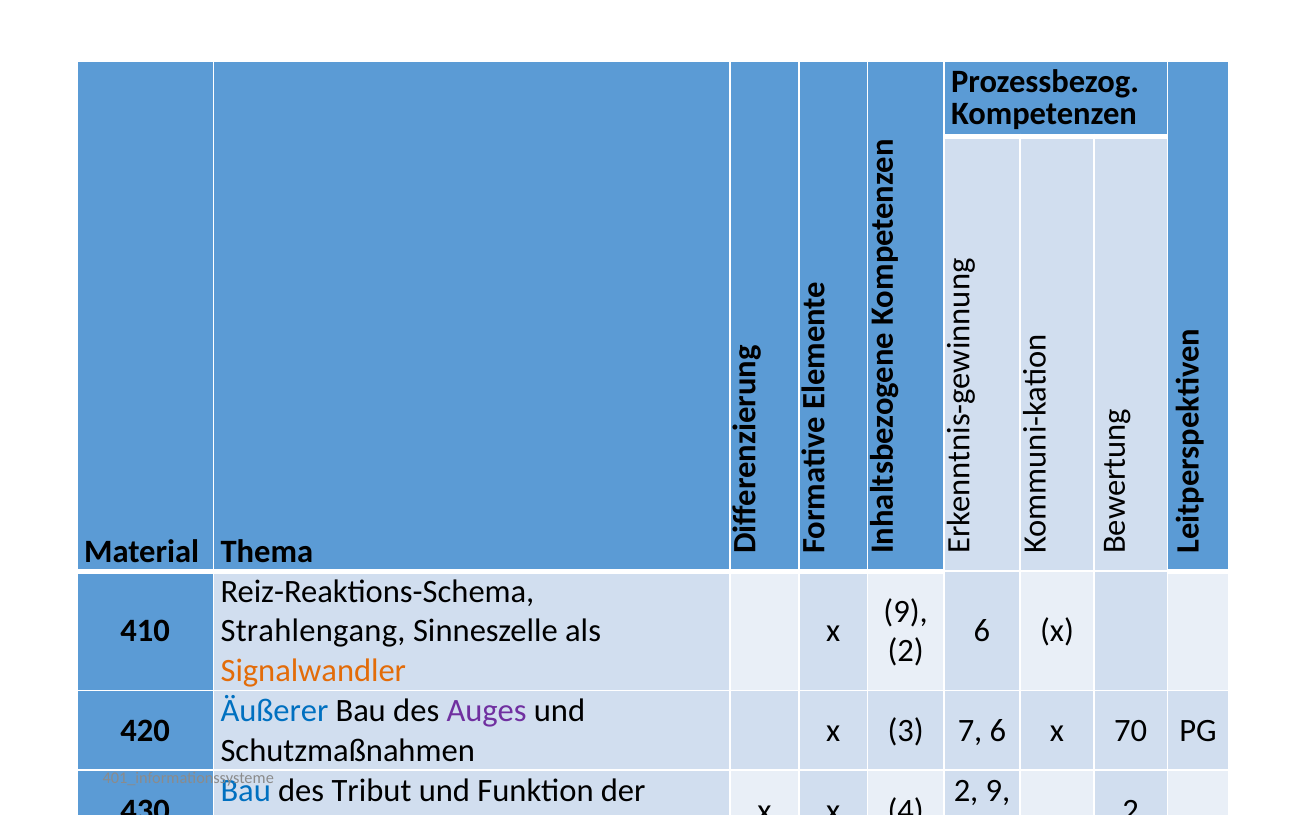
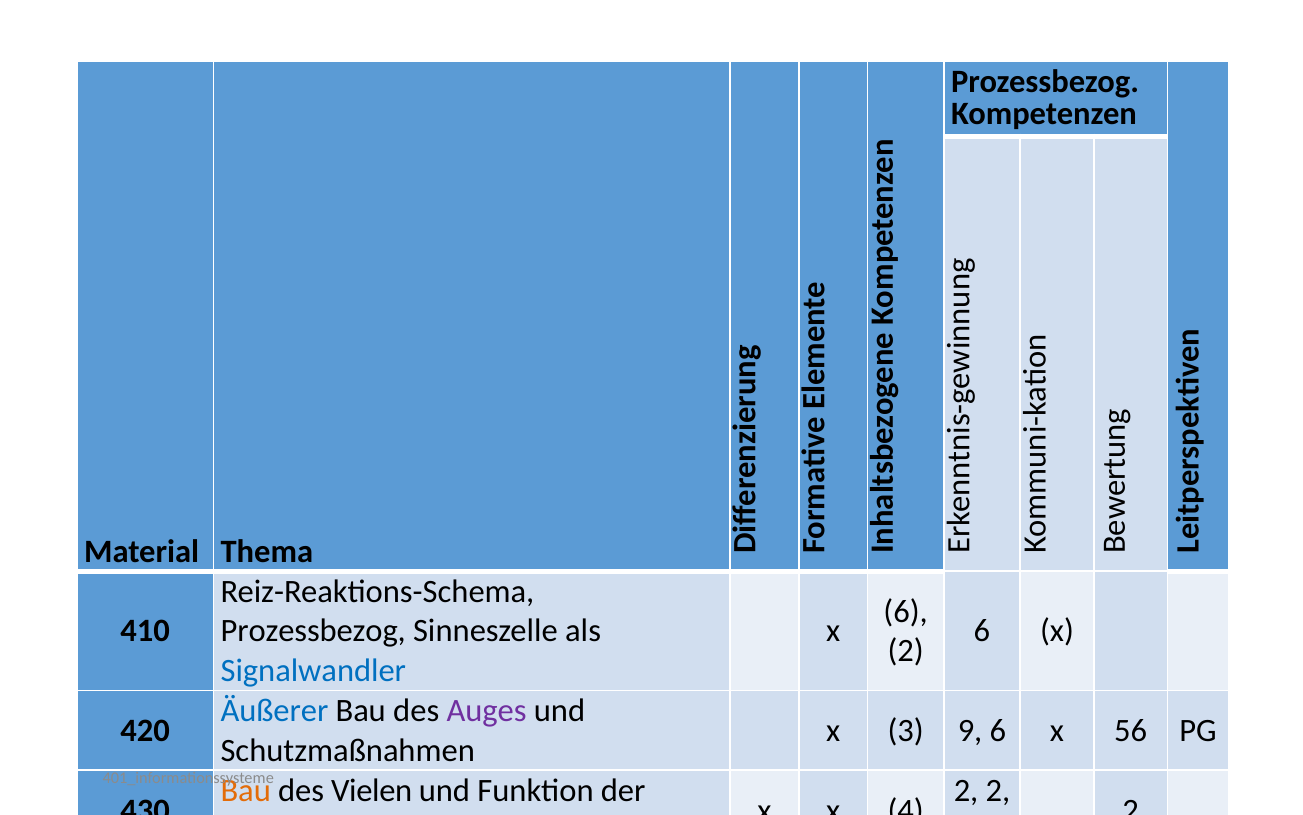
9 at (906, 611): 9 -> 6
Strahlengang at (313, 631): Strahlengang -> Prozessbezog
Signalwandler colour: orange -> blue
7: 7 -> 9
70: 70 -> 56
Bau at (246, 790) colour: blue -> orange
Tribut: Tribut -> Vielen
2 9: 9 -> 2
